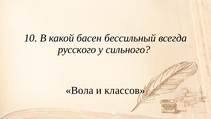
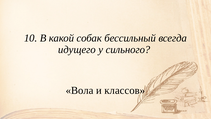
басен: басен -> собак
русского: русского -> идущего
